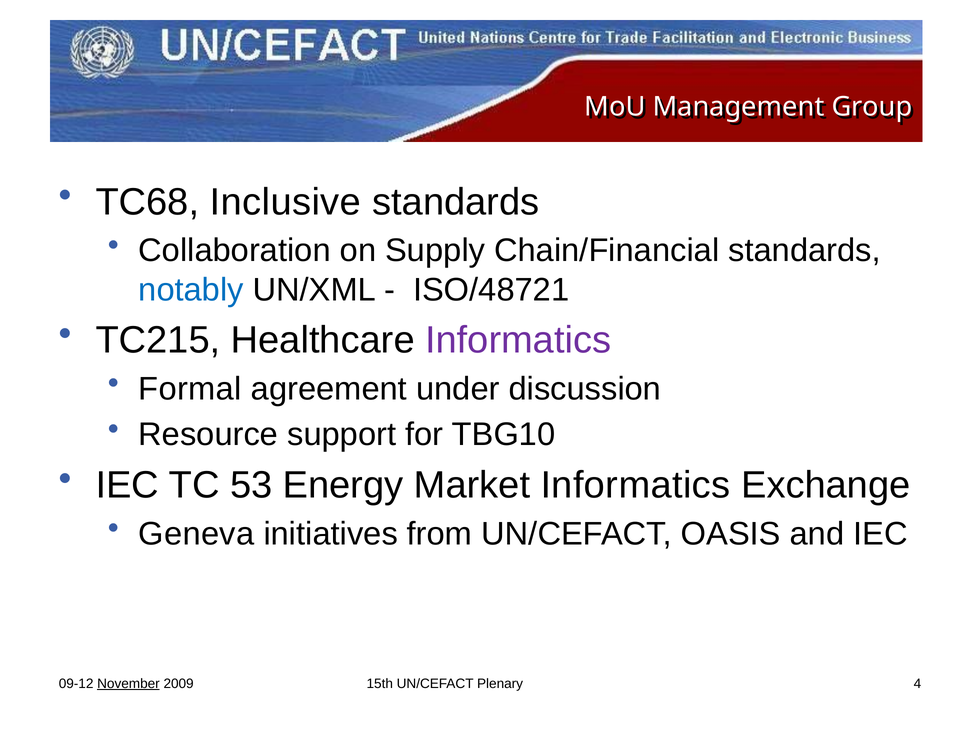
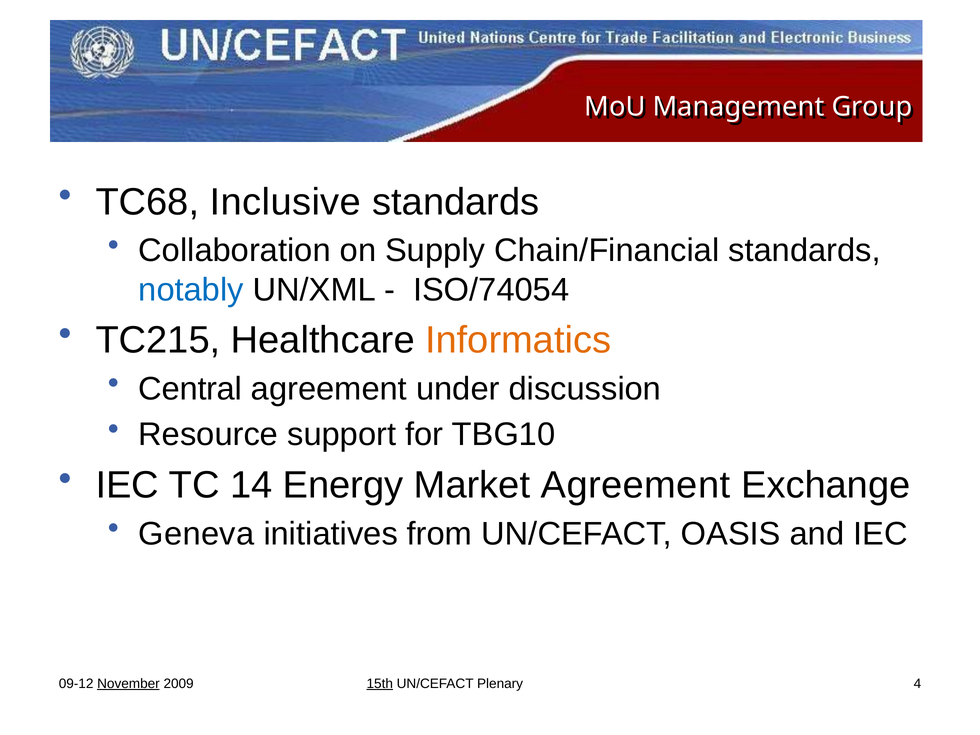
ISO/48721: ISO/48721 -> ISO/74054
Informatics at (518, 340) colour: purple -> orange
Formal: Formal -> Central
53: 53 -> 14
Market Informatics: Informatics -> Agreement
15th underline: none -> present
